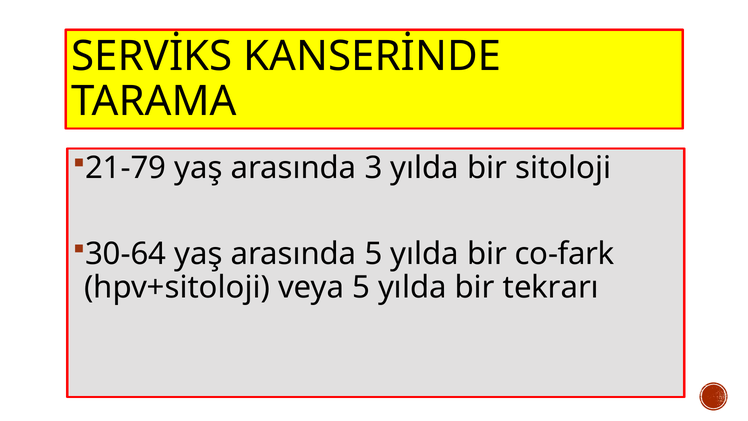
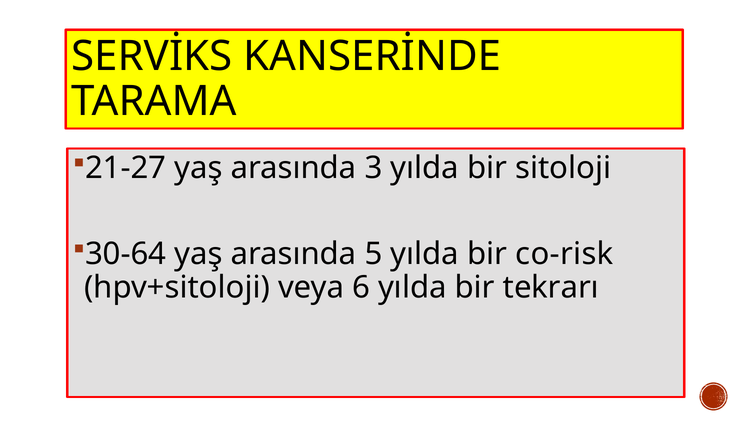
21-79: 21-79 -> 21-27
co-fark: co-fark -> co-risk
veya 5: 5 -> 6
